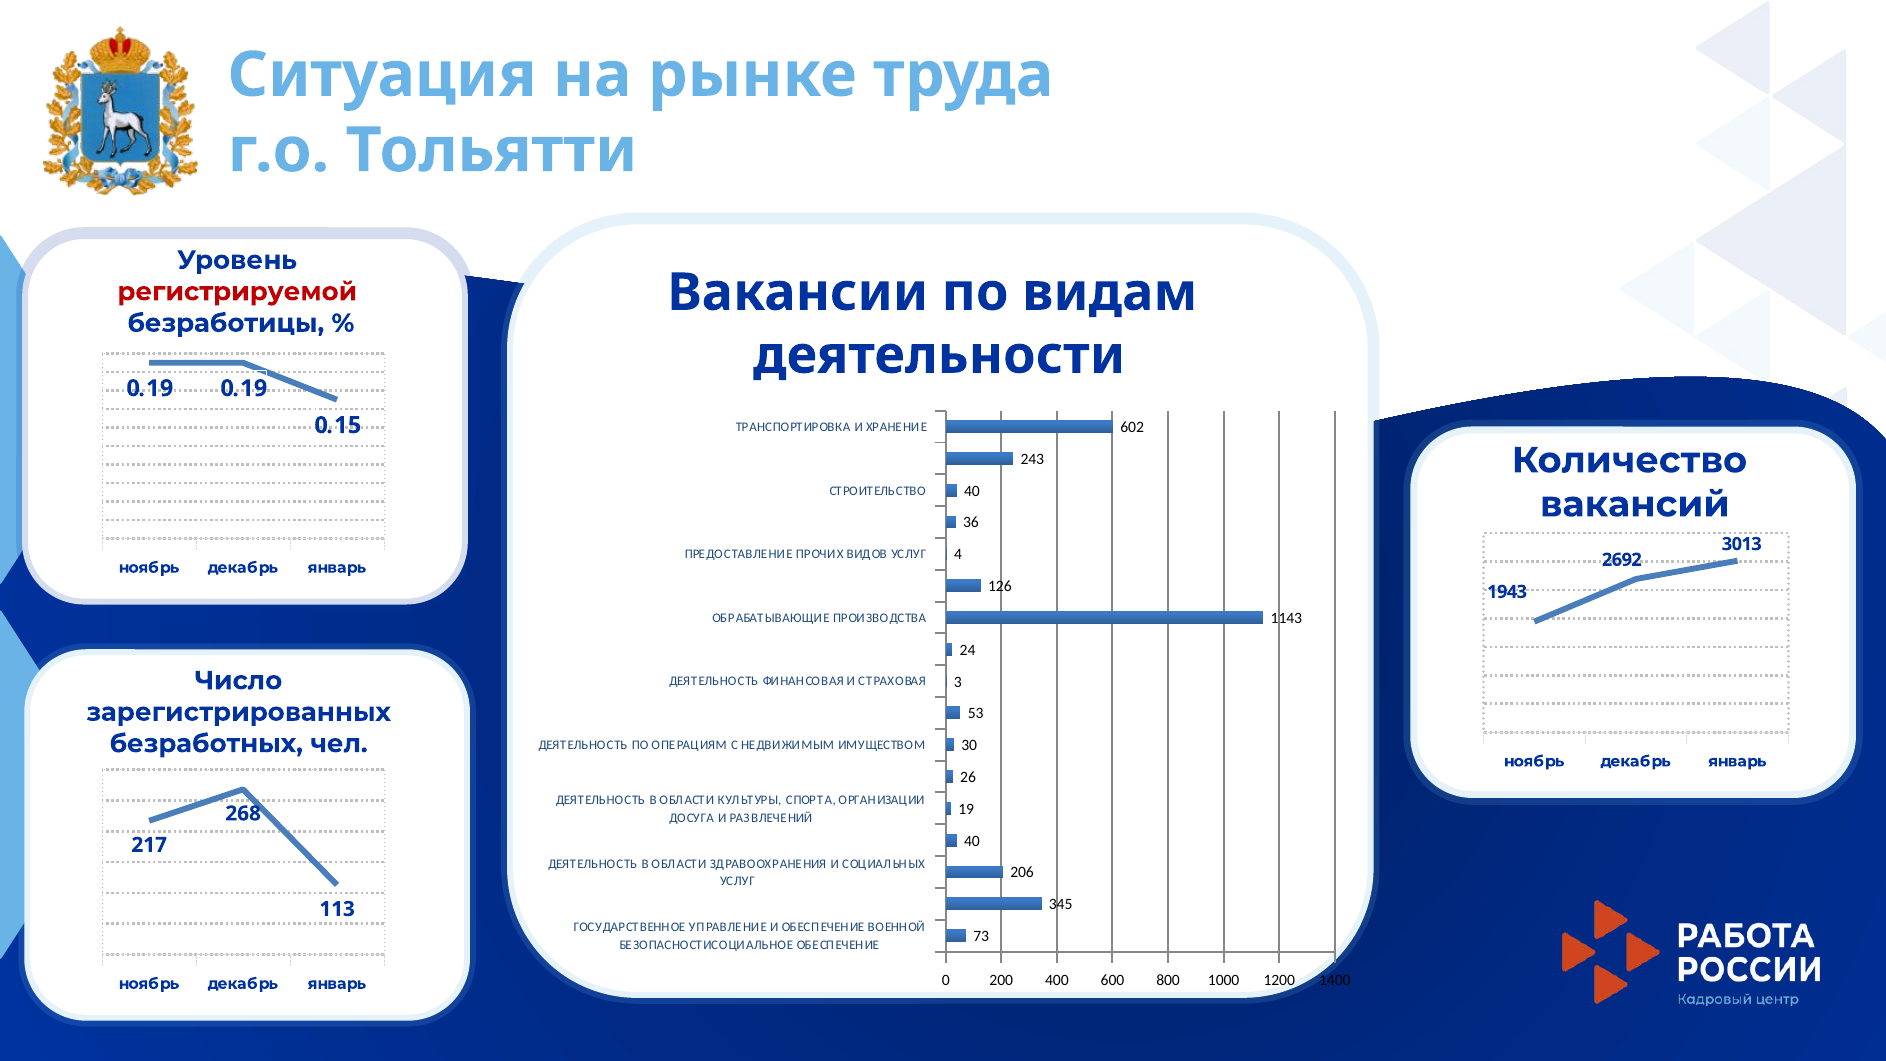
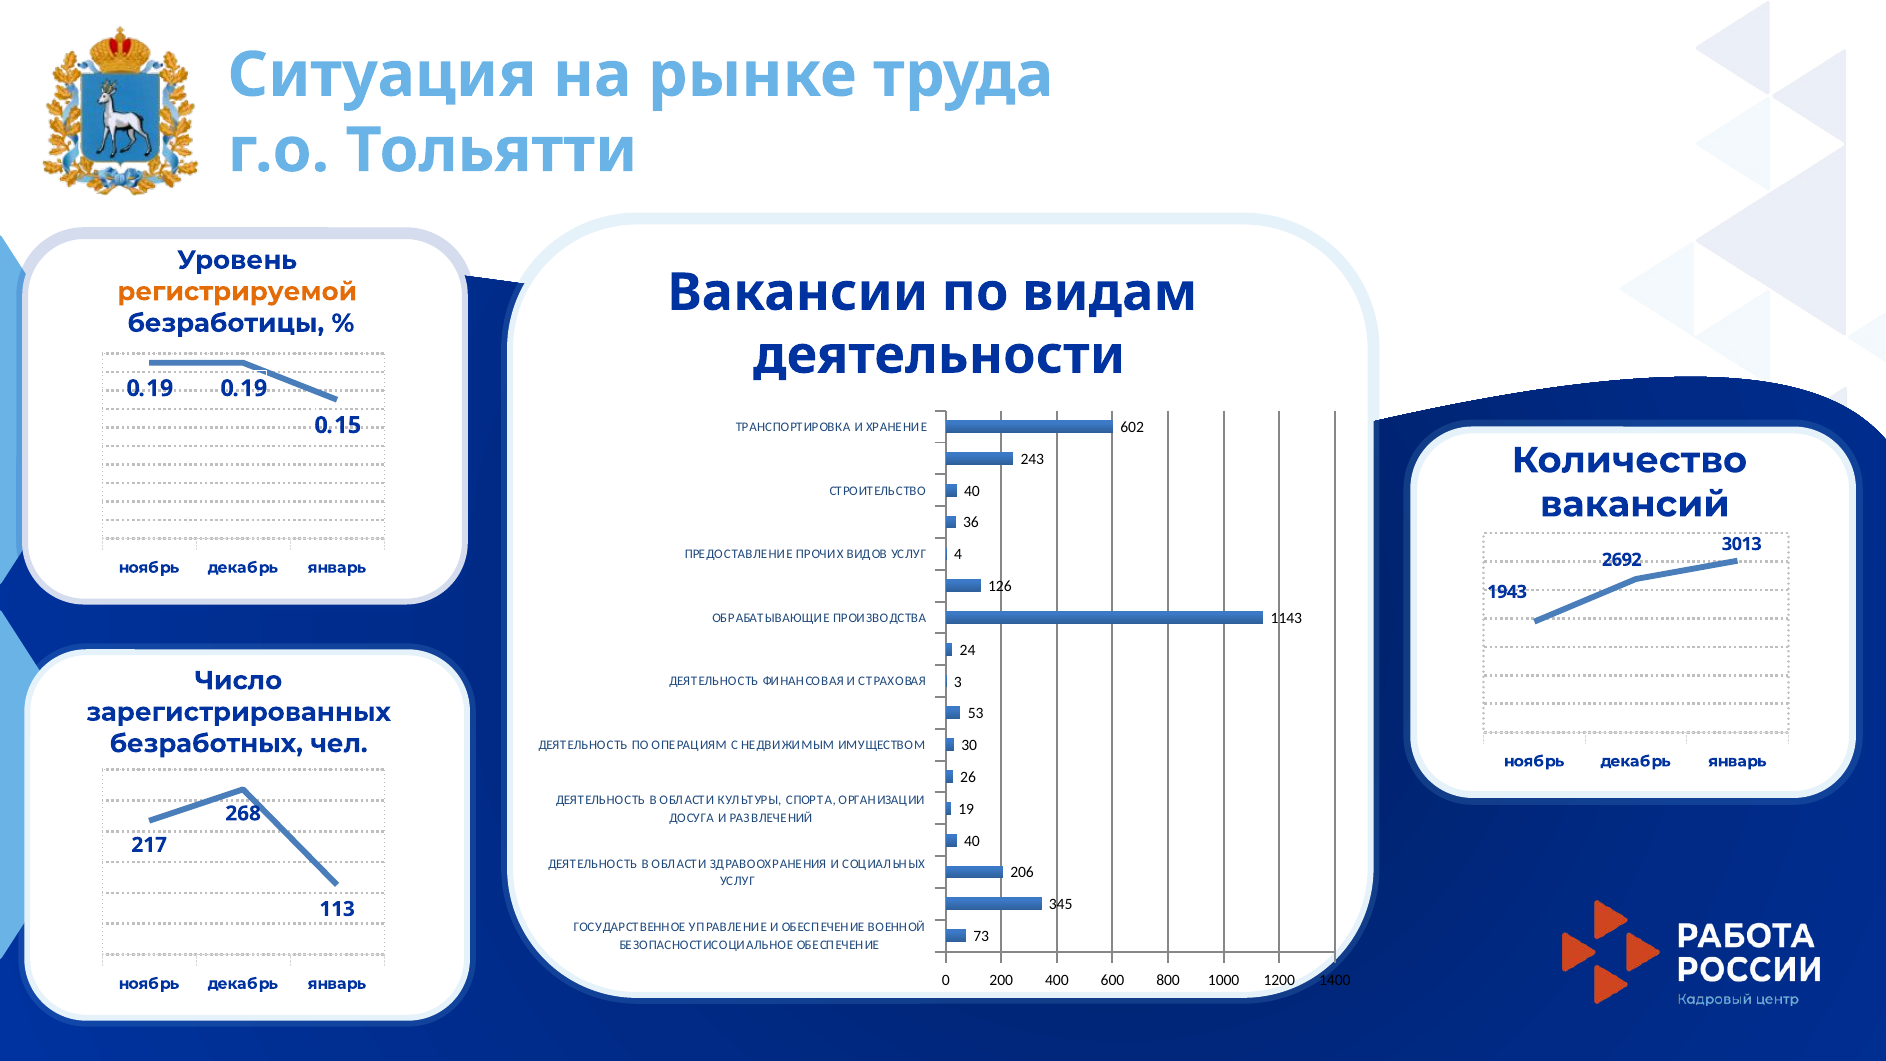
регистрируемой colour: red -> orange
